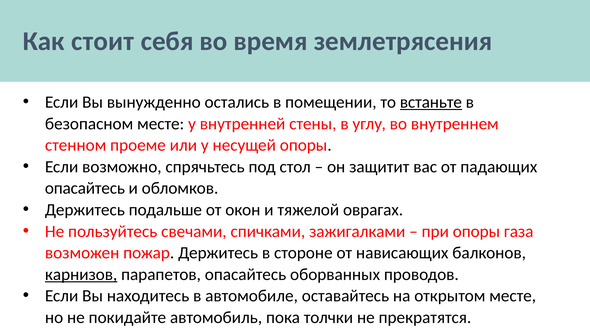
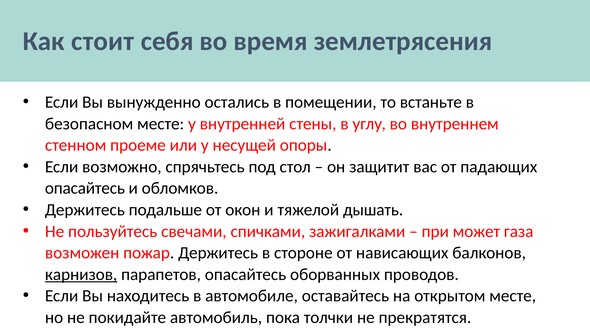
встаньте underline: present -> none
оврагах: оврагах -> дышать
при опоры: опоры -> может
